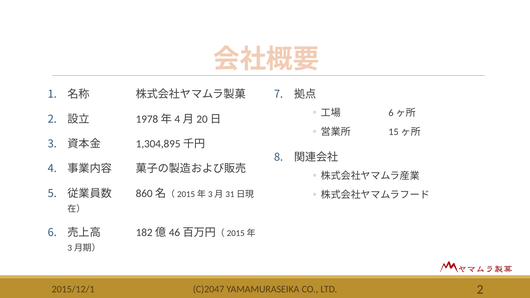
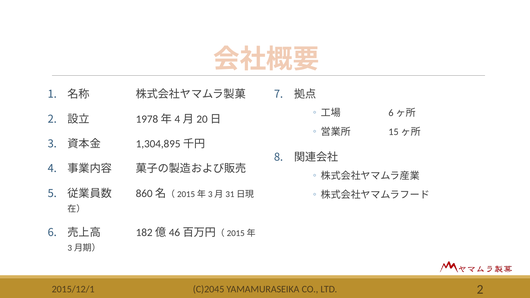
C)2047: C)2047 -> C)2045
